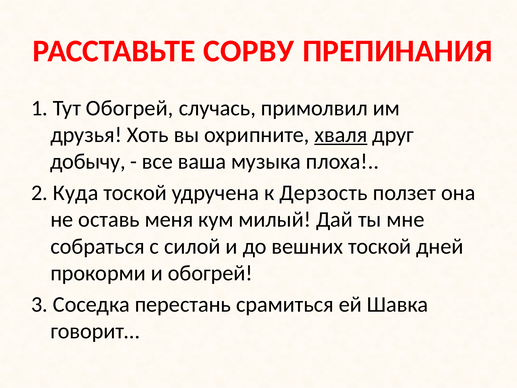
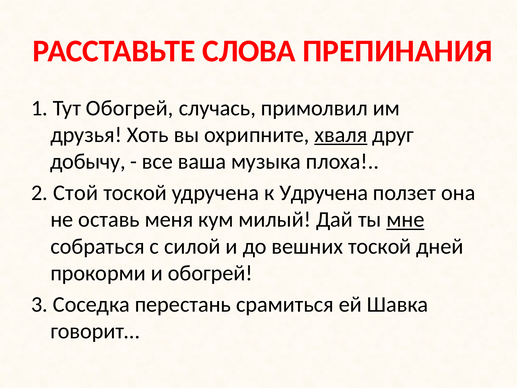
СОРВУ: СОРВУ -> СЛОВА
Куда: Куда -> Стой
к Дерзость: Дерзость -> Удручена
мне underline: none -> present
